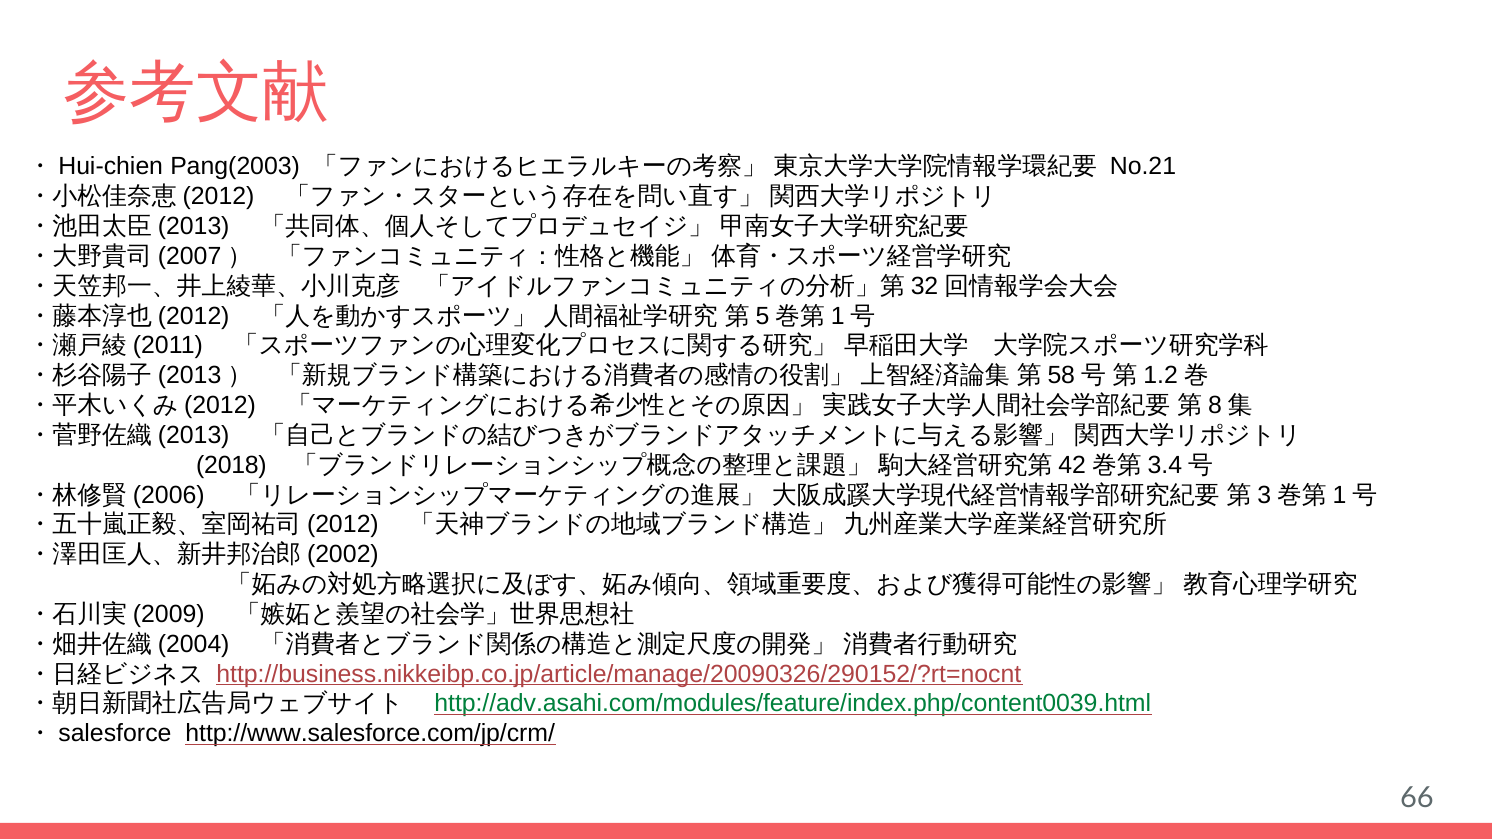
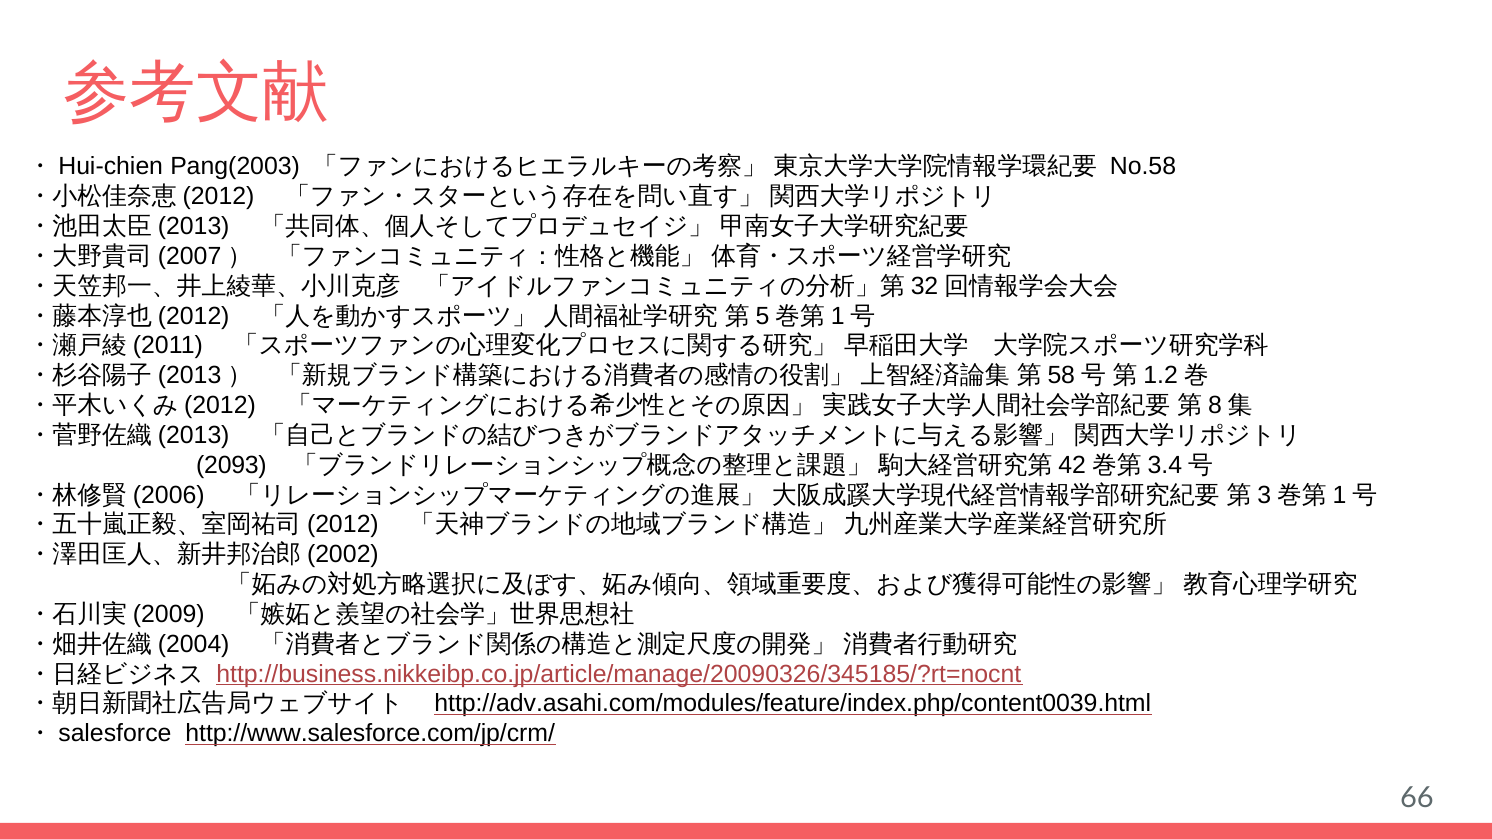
No.21: No.21 -> No.58
2018: 2018 -> 2093
http://business.nikkeibp.co.jp/article/manage/20090326/290152/?rt=nocnt: http://business.nikkeibp.co.jp/article/manage/20090326/290152/?rt=nocnt -> http://business.nikkeibp.co.jp/article/manage/20090326/345185/?rt=nocnt
http://adv.asahi.com/modules/feature/index.php/content0039.html colour: green -> black
